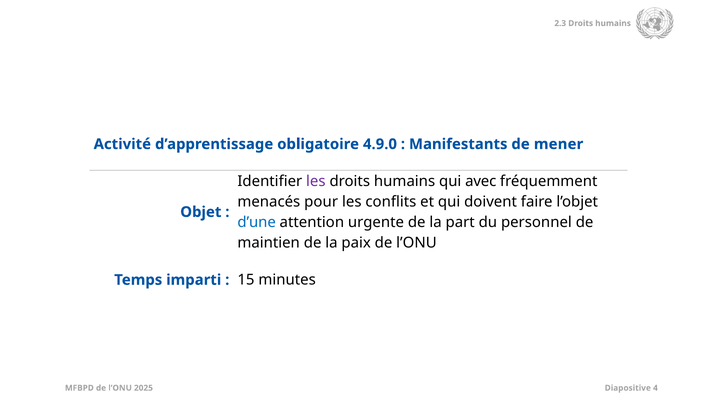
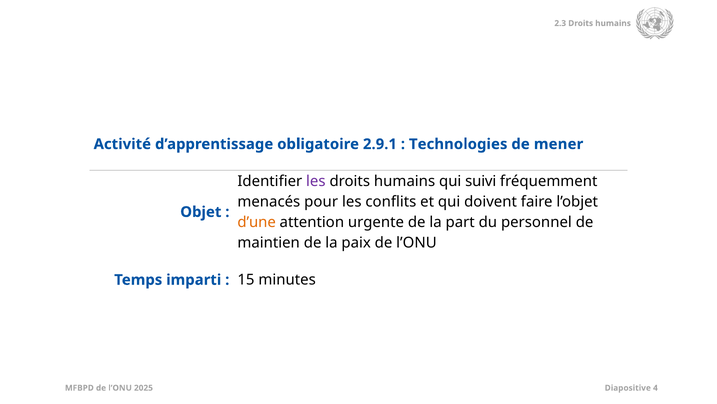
4.9.0: 4.9.0 -> 2.9.1
Manifestants: Manifestants -> Technologies
avec: avec -> suivi
d’une colour: blue -> orange
